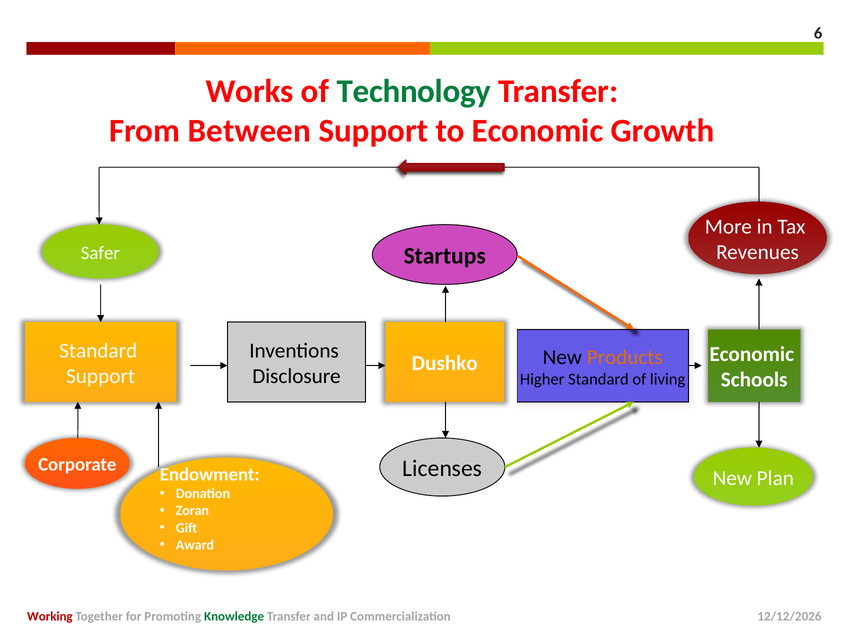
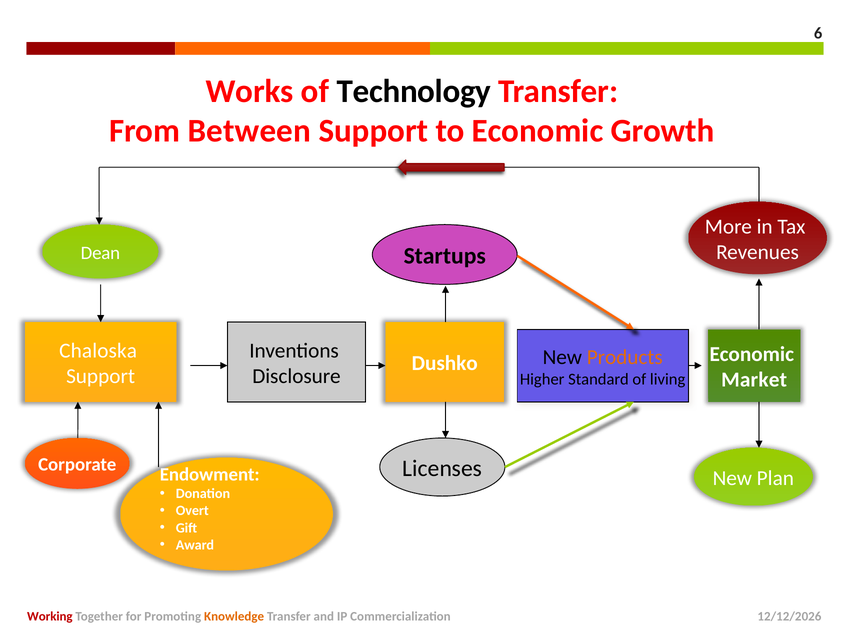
Technology colour: green -> black
Safer: Safer -> Dean
Standard at (98, 350): Standard -> Chaloska
Schools: Schools -> Market
Zoran: Zoran -> Overt
Knowledge colour: green -> orange
